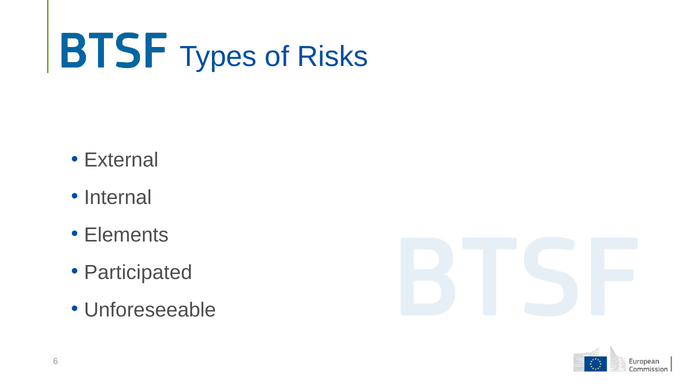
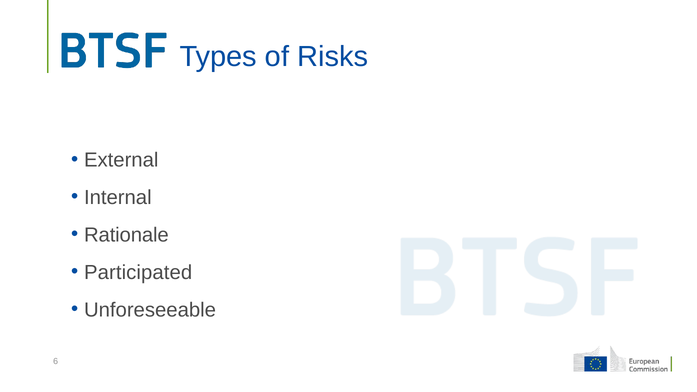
Elements: Elements -> Rationale
